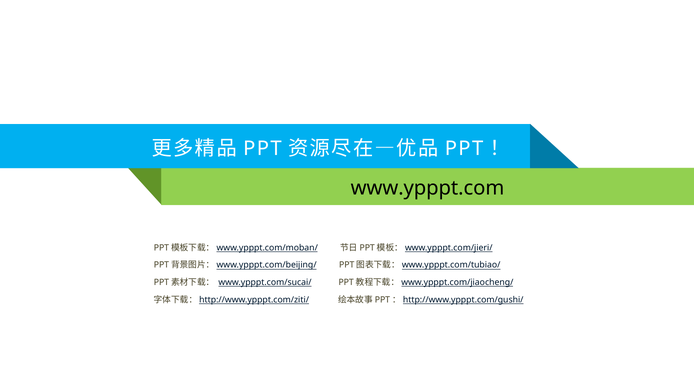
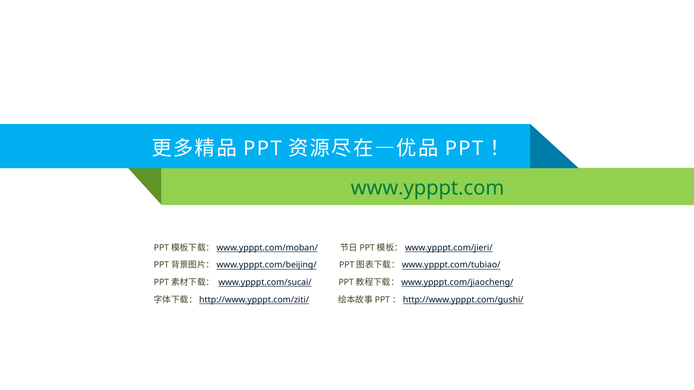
www.ypppt.com colour: black -> green
